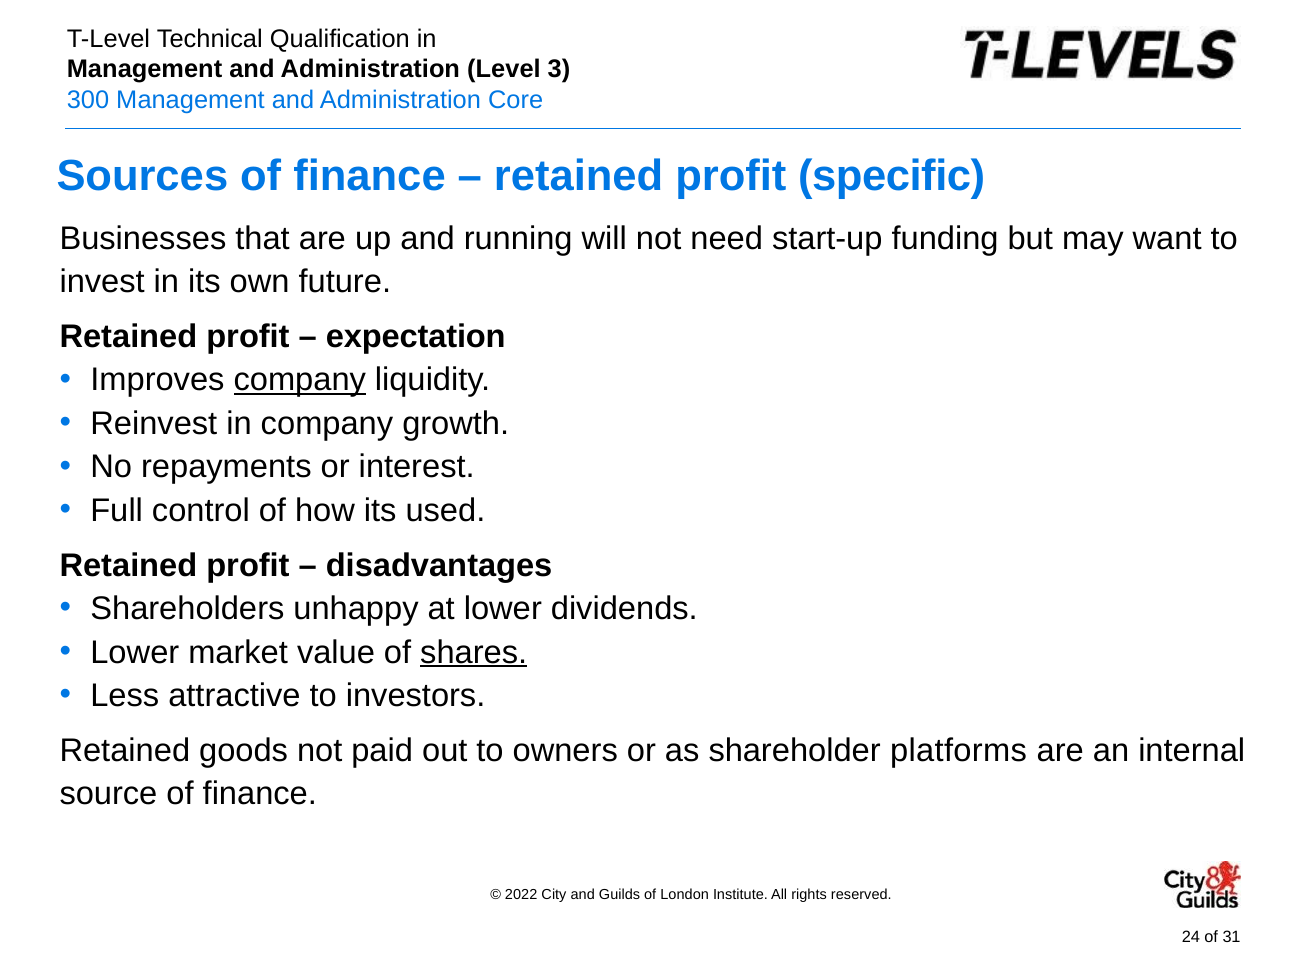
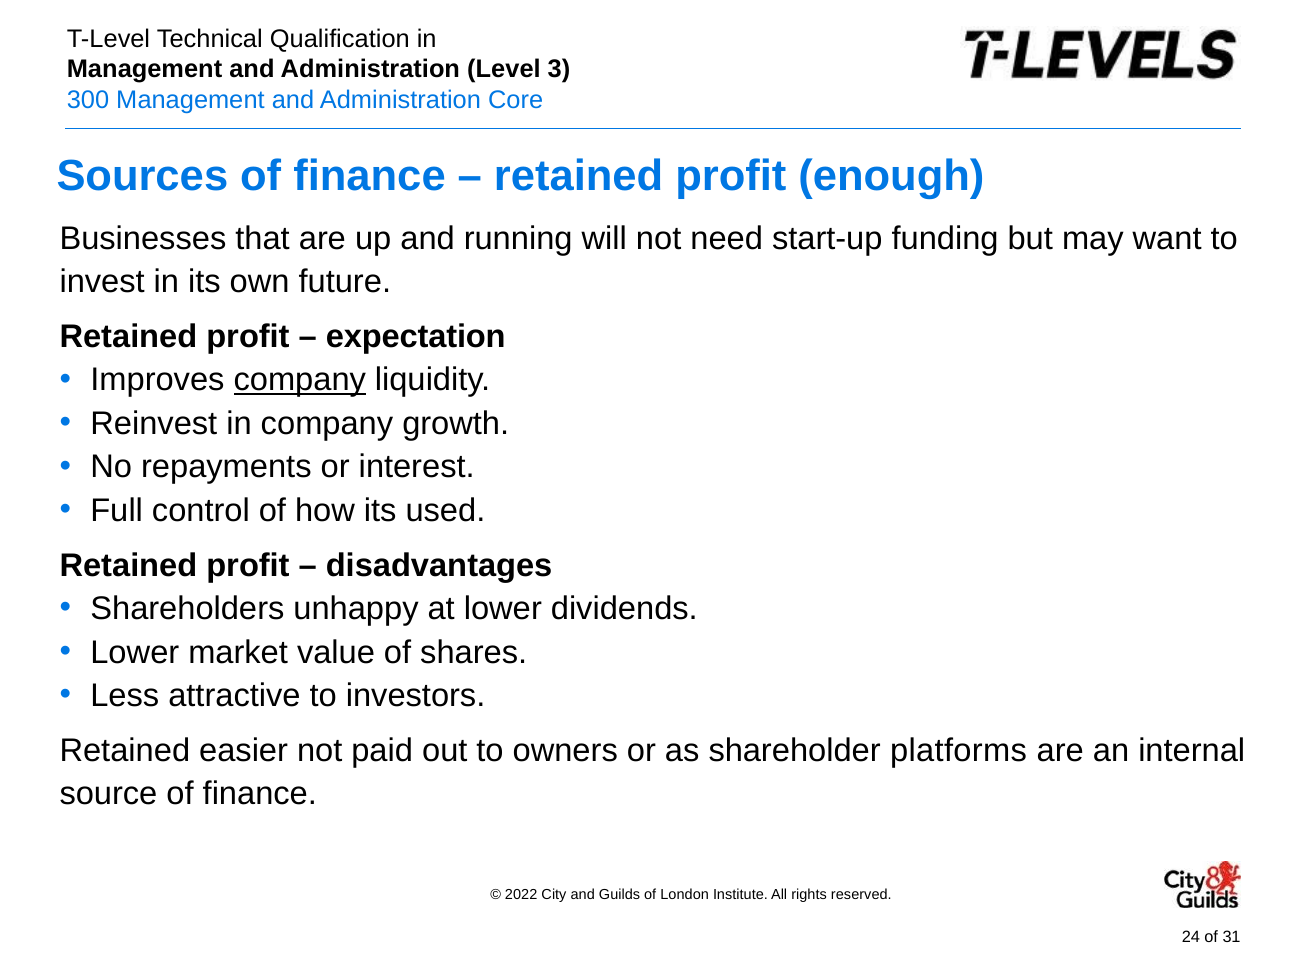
specific: specific -> enough
shares underline: present -> none
goods: goods -> easier
